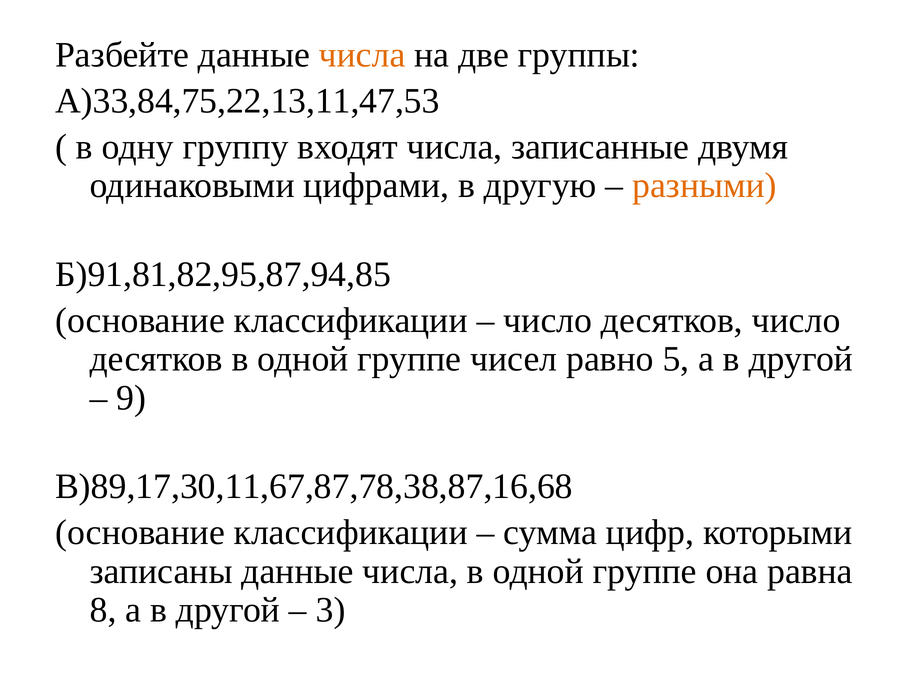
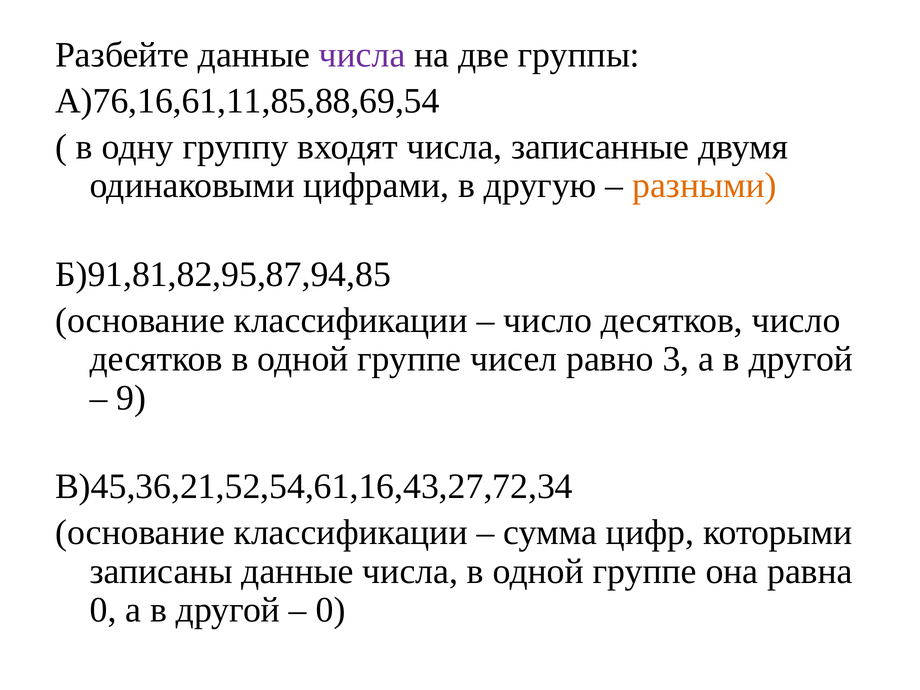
числа at (362, 55) colour: orange -> purple
А)33,84,75,22,13,11,47,53: А)33,84,75,22,13,11,47,53 -> А)76,16,61,11,85,88,69,54
5: 5 -> 3
В)89,17,30,11,67,87,78,38,87,16,68: В)89,17,30,11,67,87,78,38,87,16,68 -> В)45,36,21,52,54,61,16,43,27,72,34
8 at (103, 610): 8 -> 0
3 at (331, 610): 3 -> 0
